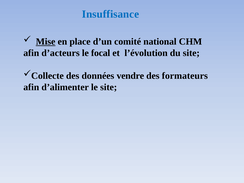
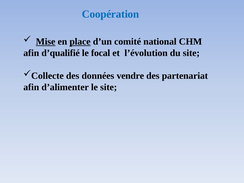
Insuffisance: Insuffisance -> Coopération
place underline: none -> present
d’acteurs: d’acteurs -> d’qualifié
formateurs: formateurs -> partenariat
